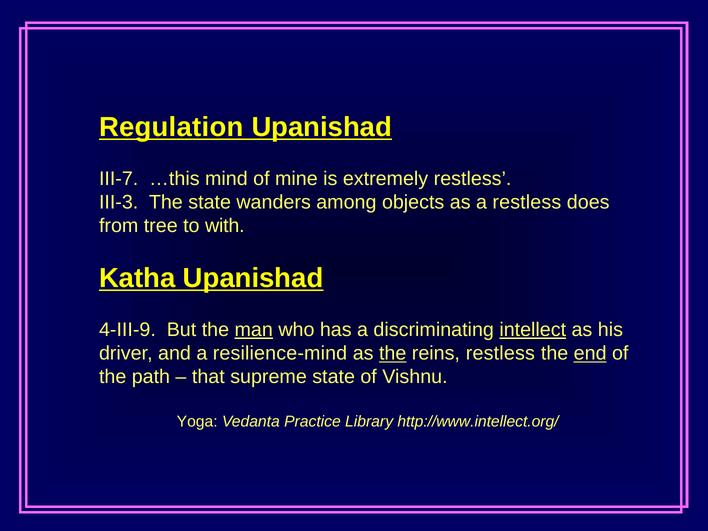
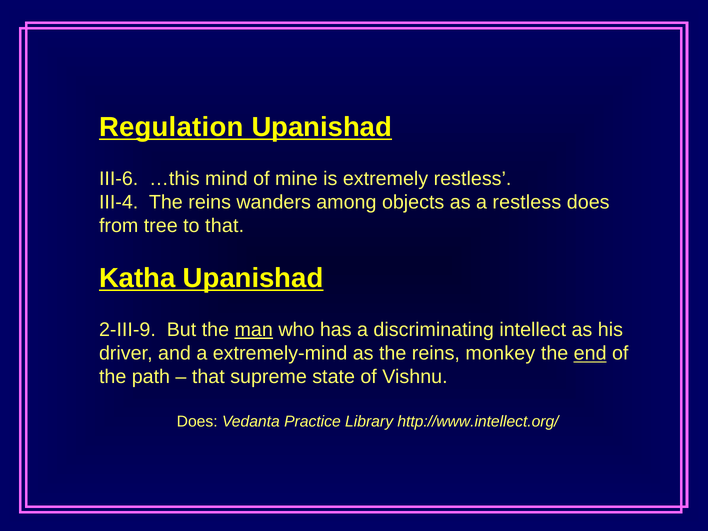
III-7: III-7 -> III-6
III-3: III-3 -> III-4
state at (210, 202): state -> reins
to with: with -> that
4-III-9: 4-III-9 -> 2-III-9
intellect underline: present -> none
resilience-mind: resilience-mind -> extremely-mind
the at (393, 353) underline: present -> none
reins restless: restless -> monkey
Yoga at (197, 422): Yoga -> Does
